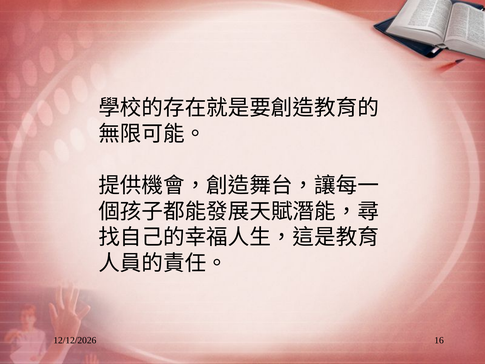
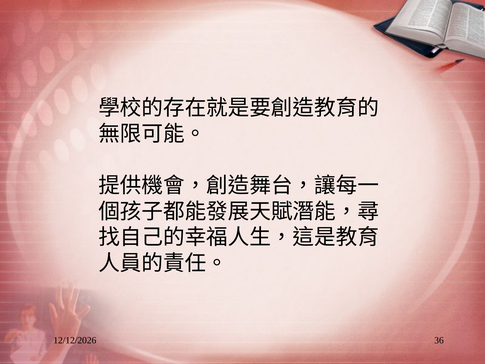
16: 16 -> 36
